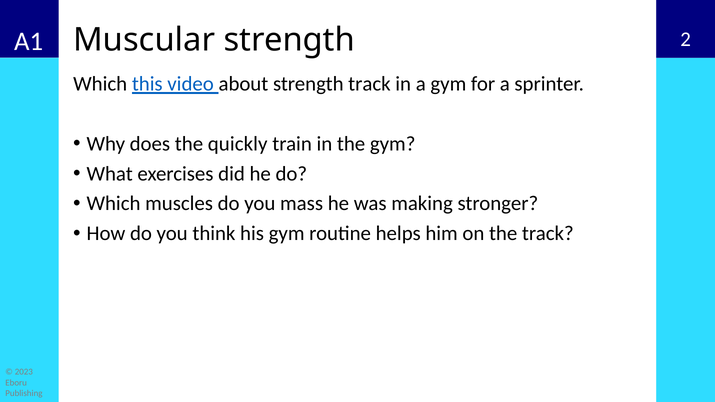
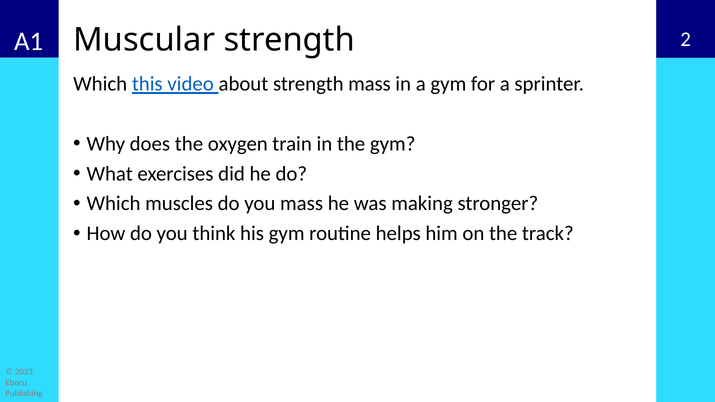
strength track: track -> mass
quickly: quickly -> oxygen
